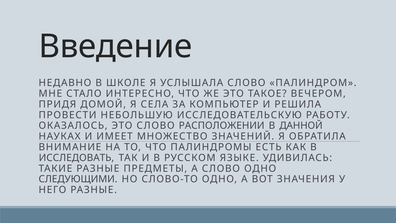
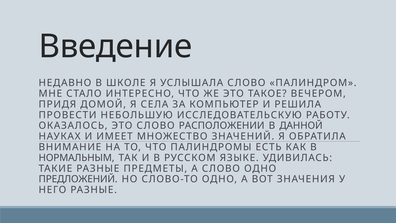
ИССЛЕДОВАТЬ: ИССЛЕДОВАТЬ -> НОРМАЛЬНЫМ
СЛЕДУЮЩИМИ: СЛЕДУЮЩИМИ -> ПРЕДЛОЖЕНИЙ
